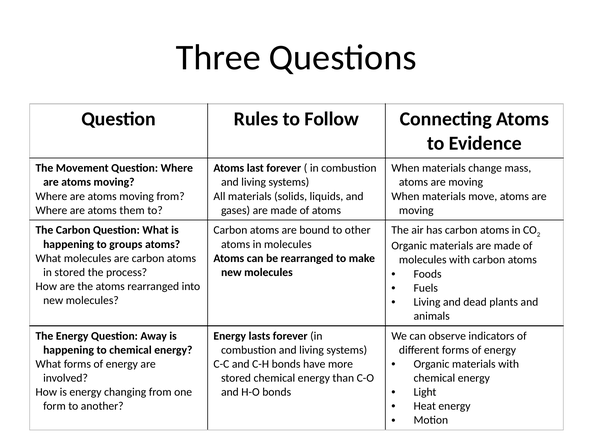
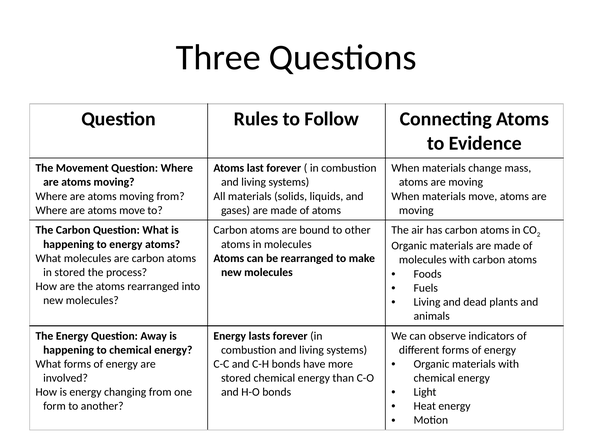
atoms them: them -> move
to groups: groups -> energy
